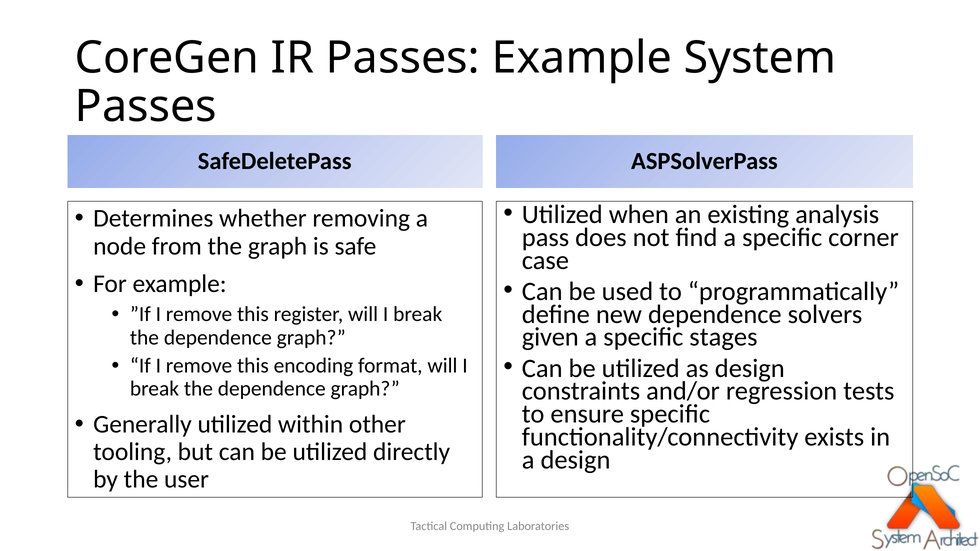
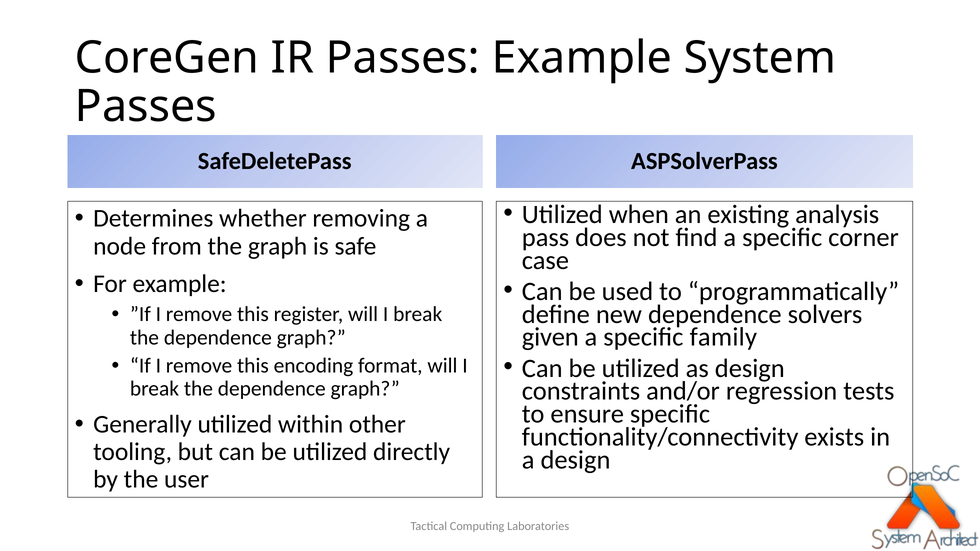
stages: stages -> family
